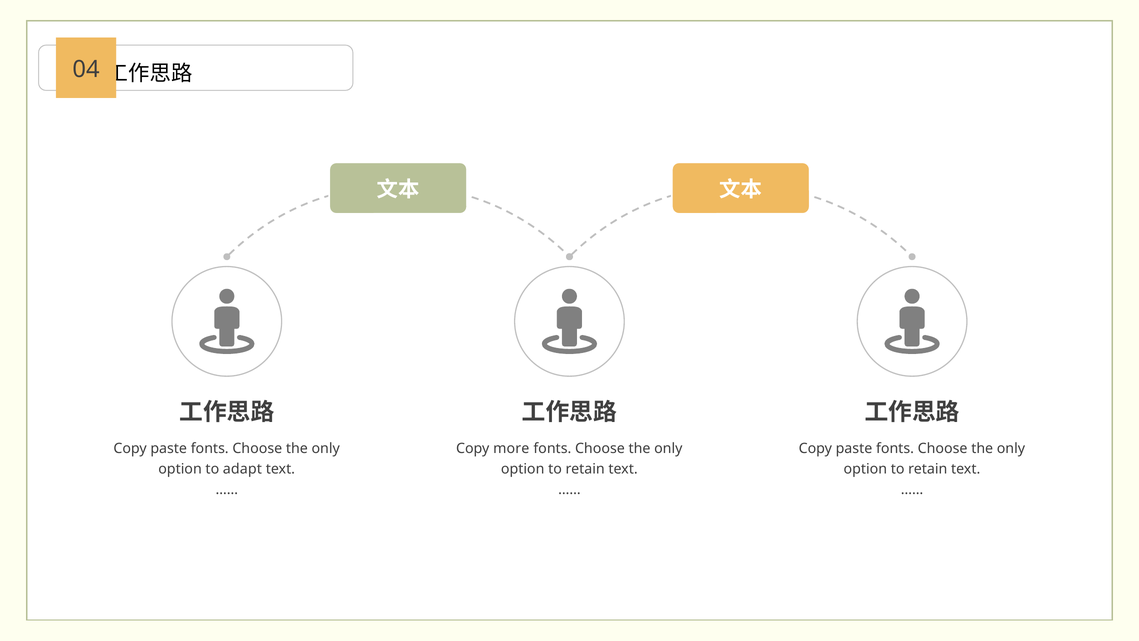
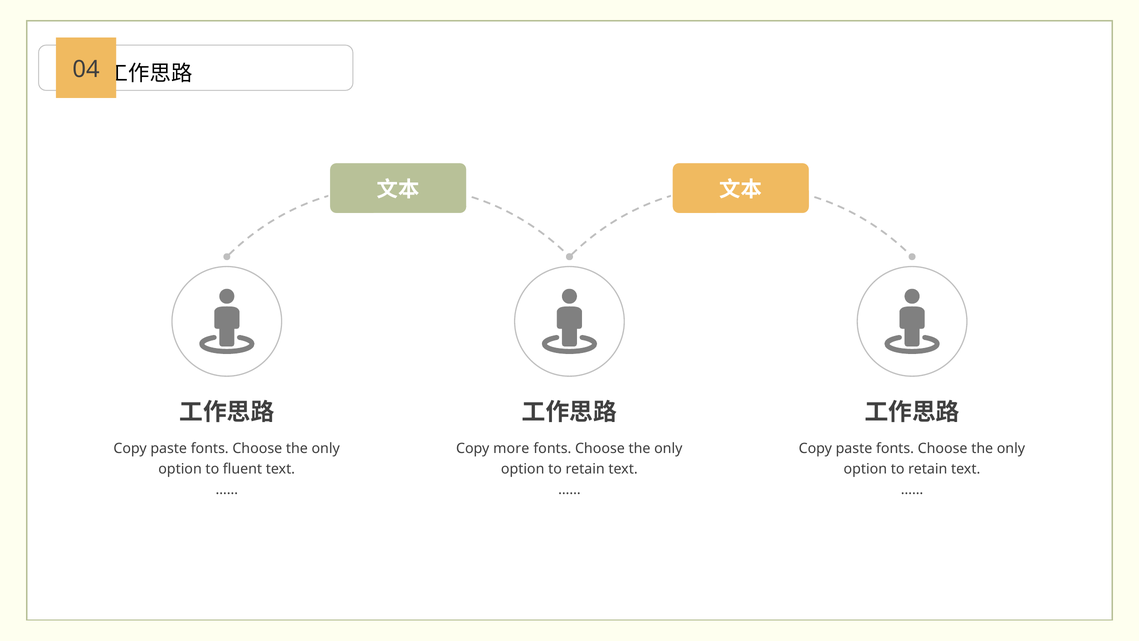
adapt: adapt -> fluent
